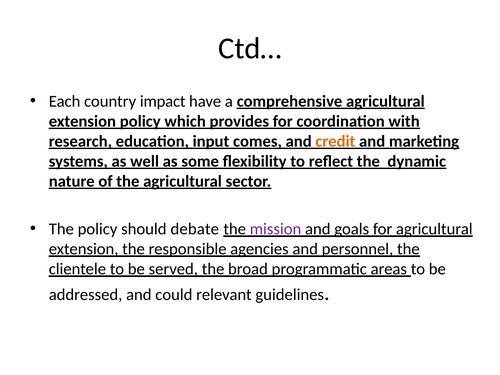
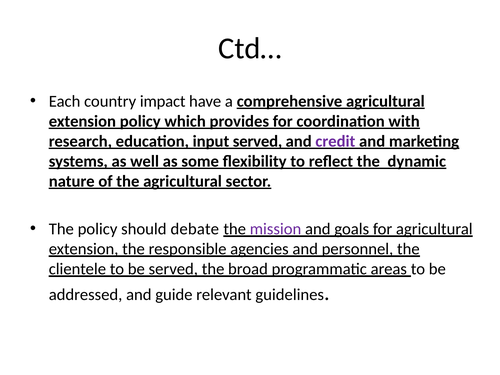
input comes: comes -> served
credit colour: orange -> purple
could: could -> guide
